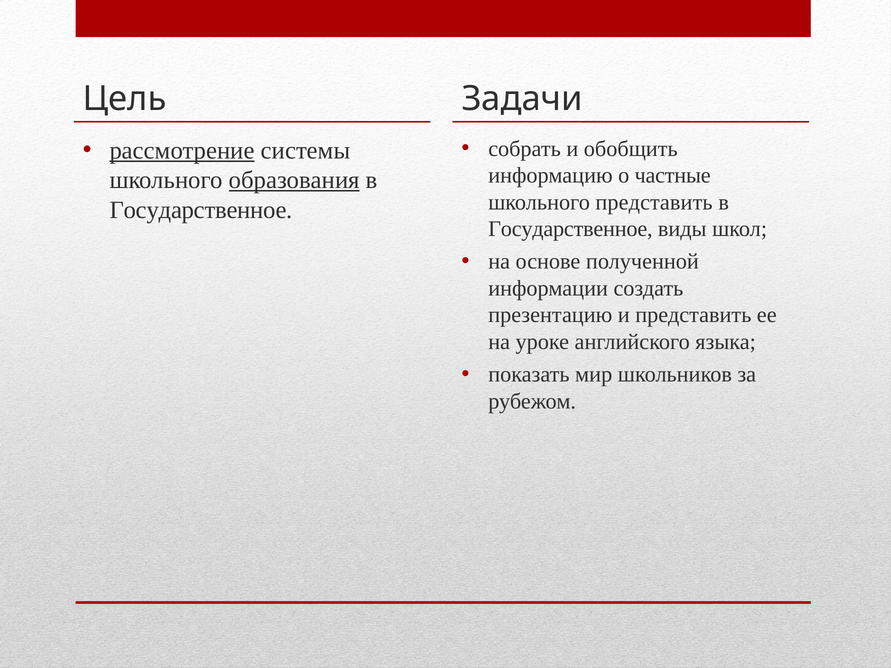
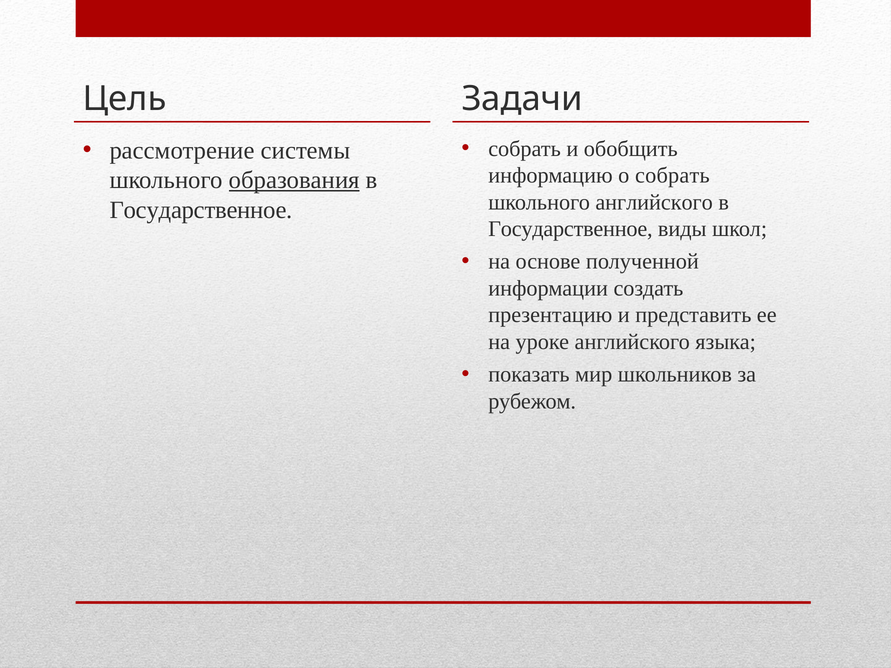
рассмотрение underline: present -> none
о частные: частные -> собрать
школьного представить: представить -> английского
